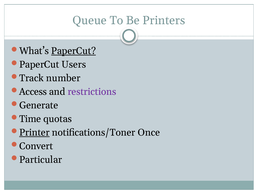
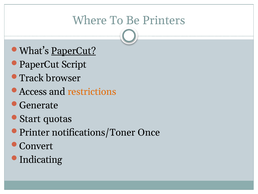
Queue: Queue -> Where
Users: Users -> Script
number: number -> browser
restrictions colour: purple -> orange
Time: Time -> Start
Printer underline: present -> none
Particular: Particular -> Indicating
